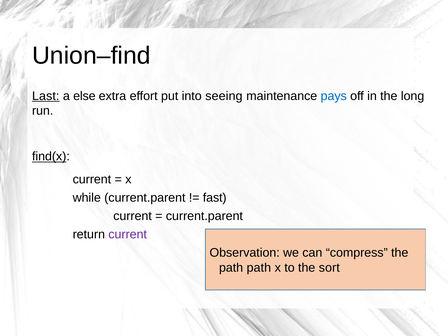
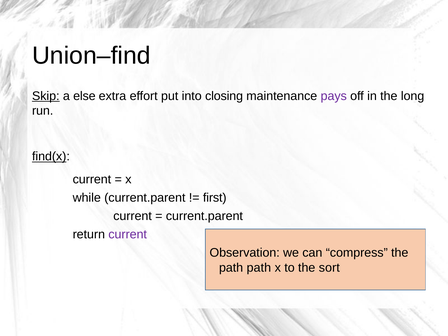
Last: Last -> Skip
seeing: seeing -> closing
pays colour: blue -> purple
fast: fast -> first
